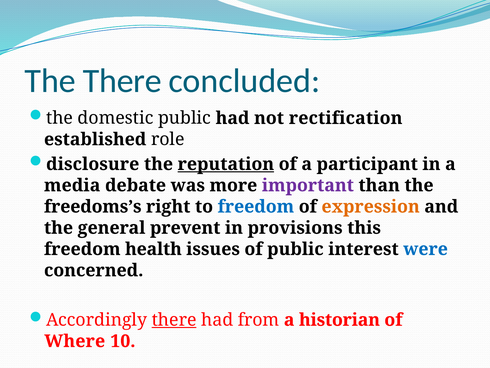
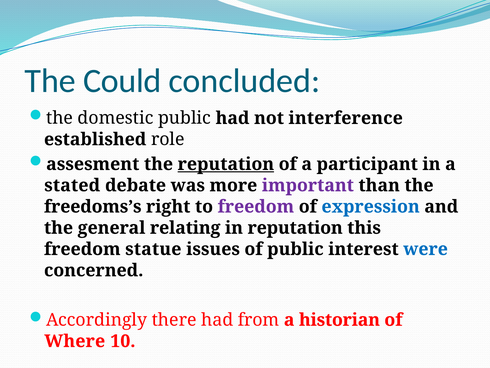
The There: There -> Could
rectification: rectification -> interference
disclosure: disclosure -> assesment
media: media -> stated
freedom at (256, 206) colour: blue -> purple
expression colour: orange -> blue
prevent: prevent -> relating
in provisions: provisions -> reputation
health: health -> statue
there at (174, 320) underline: present -> none
